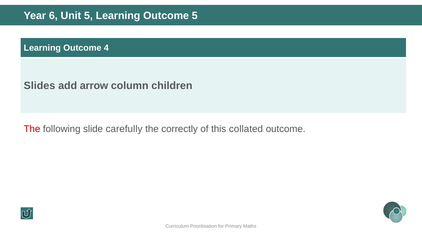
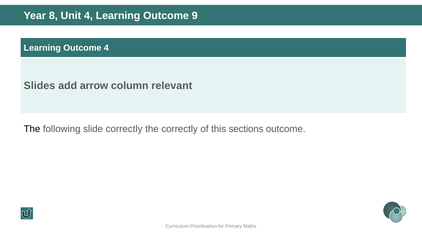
6: 6 -> 8
Unit 5: 5 -> 4
Outcome 5: 5 -> 9
children: children -> relevant
The at (32, 129) colour: red -> black
slide carefully: carefully -> correctly
collated: collated -> sections
